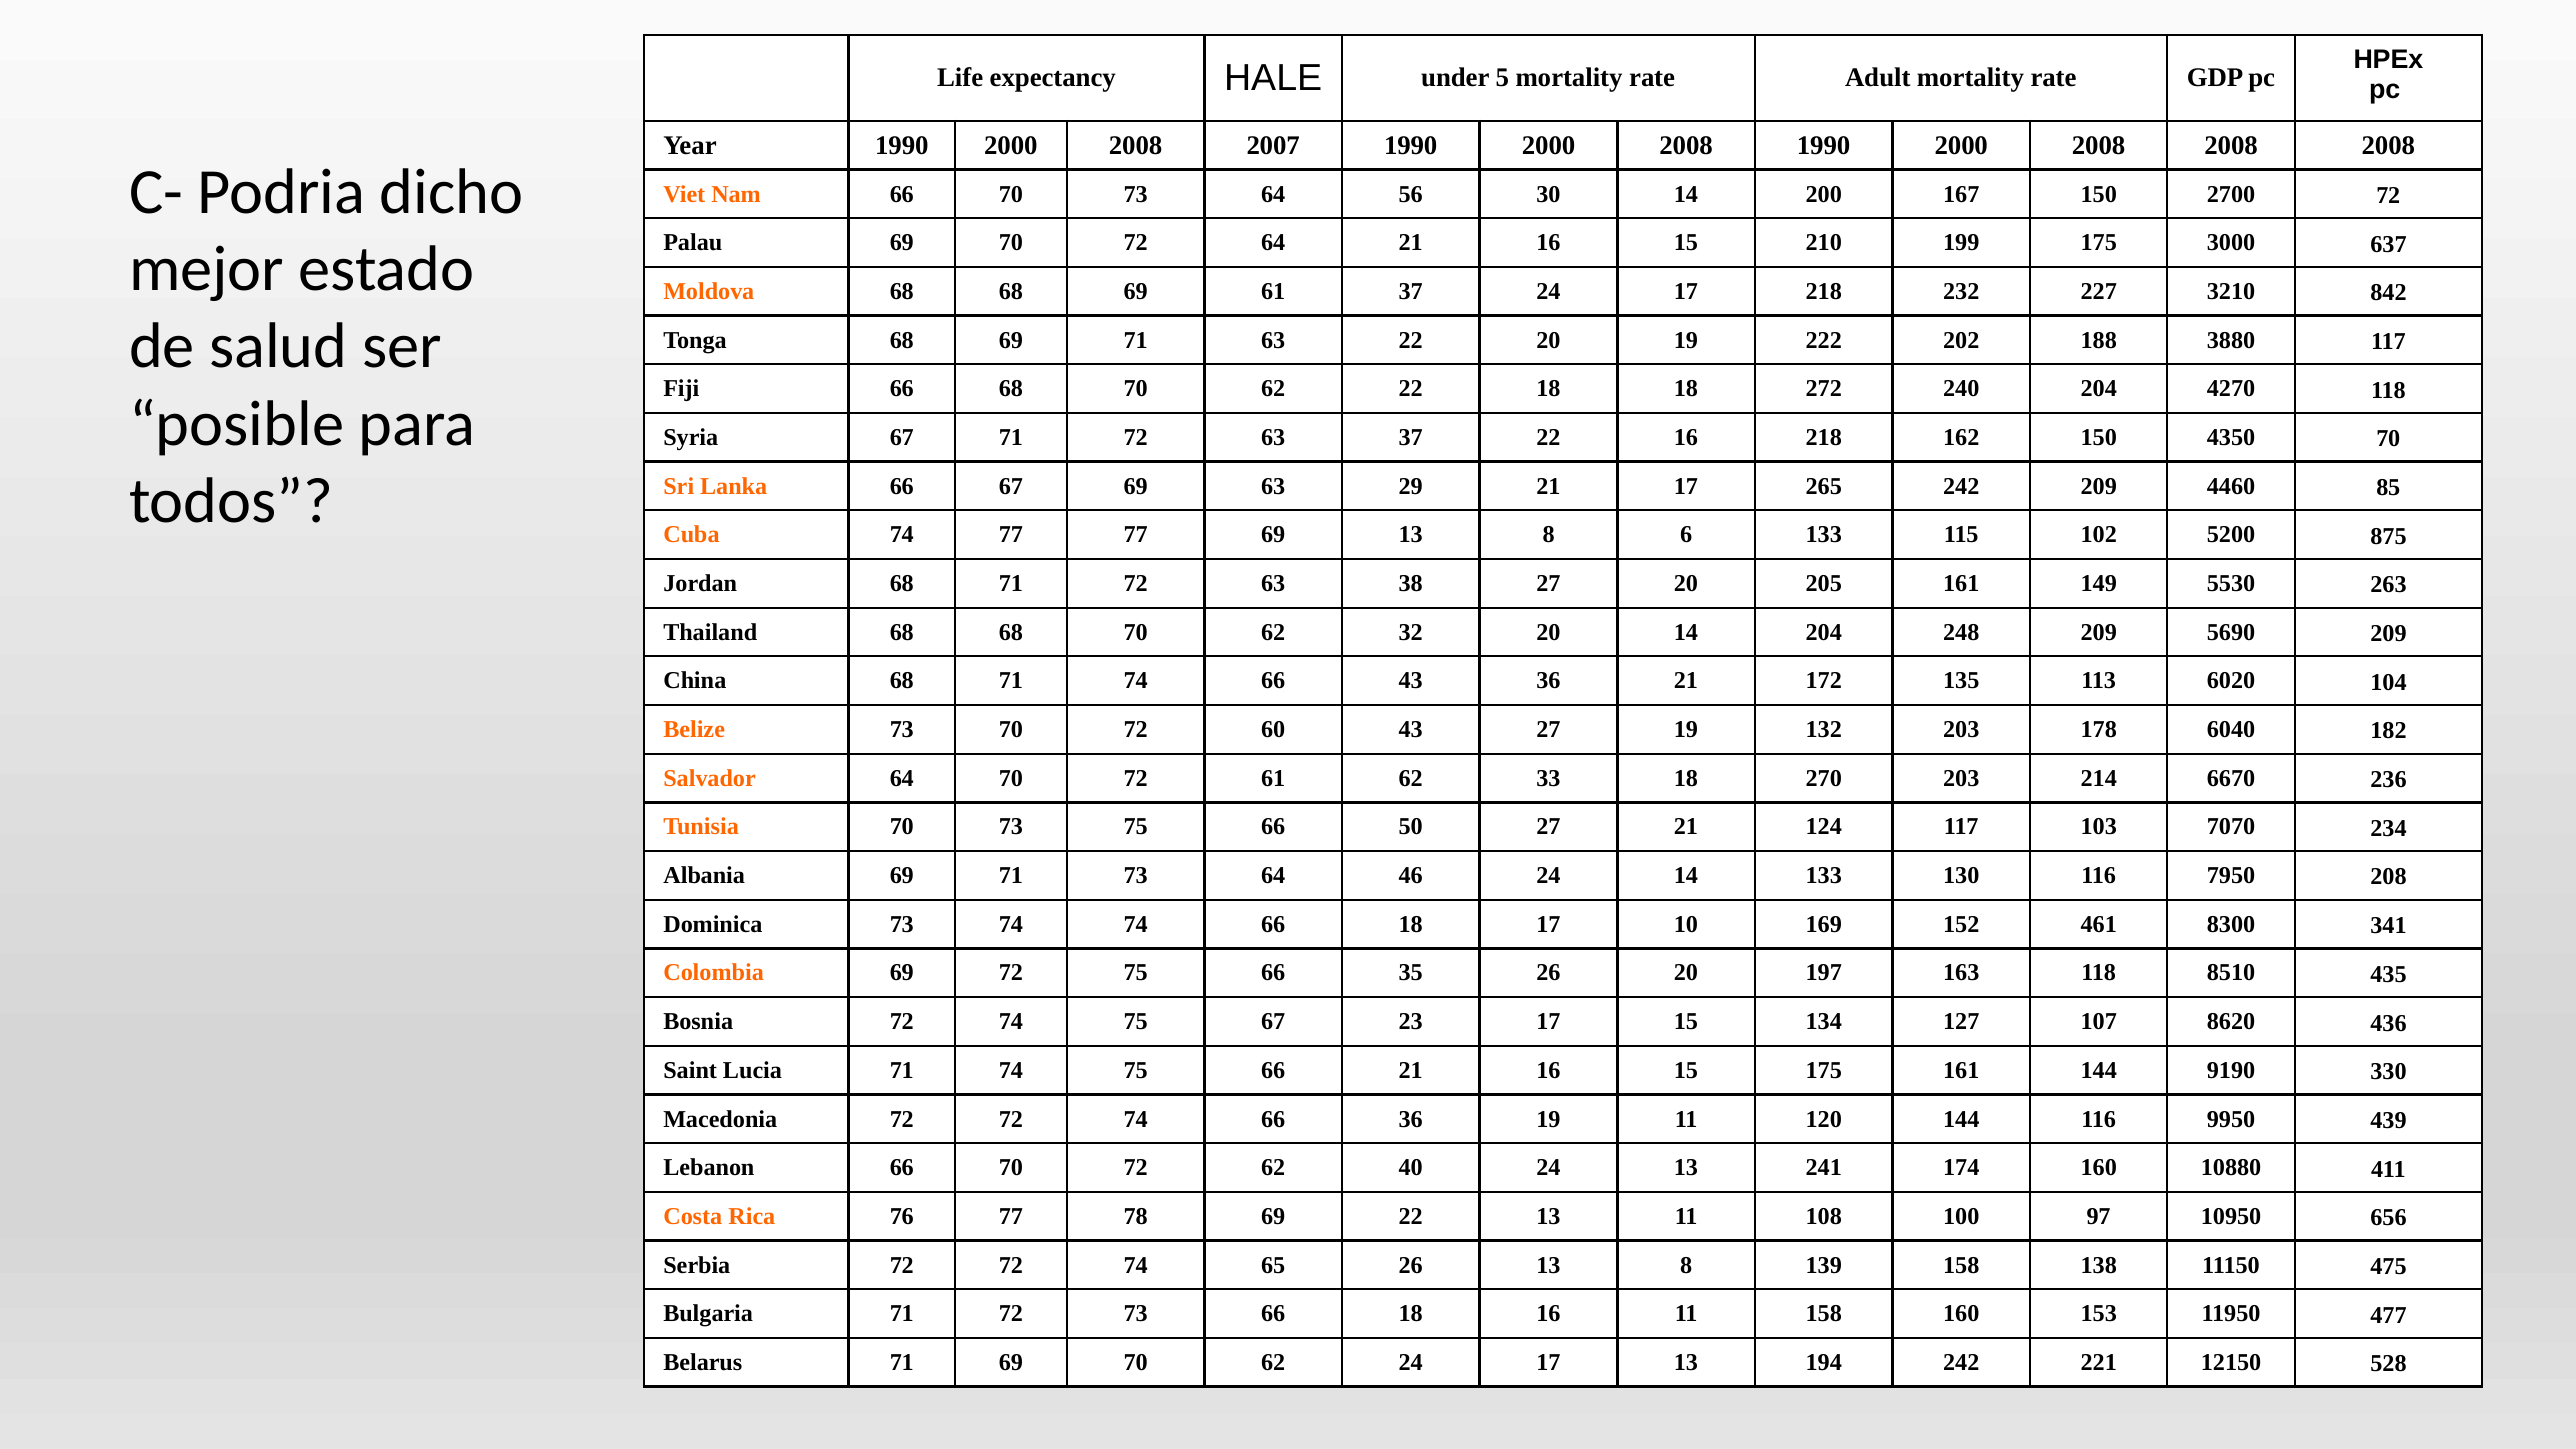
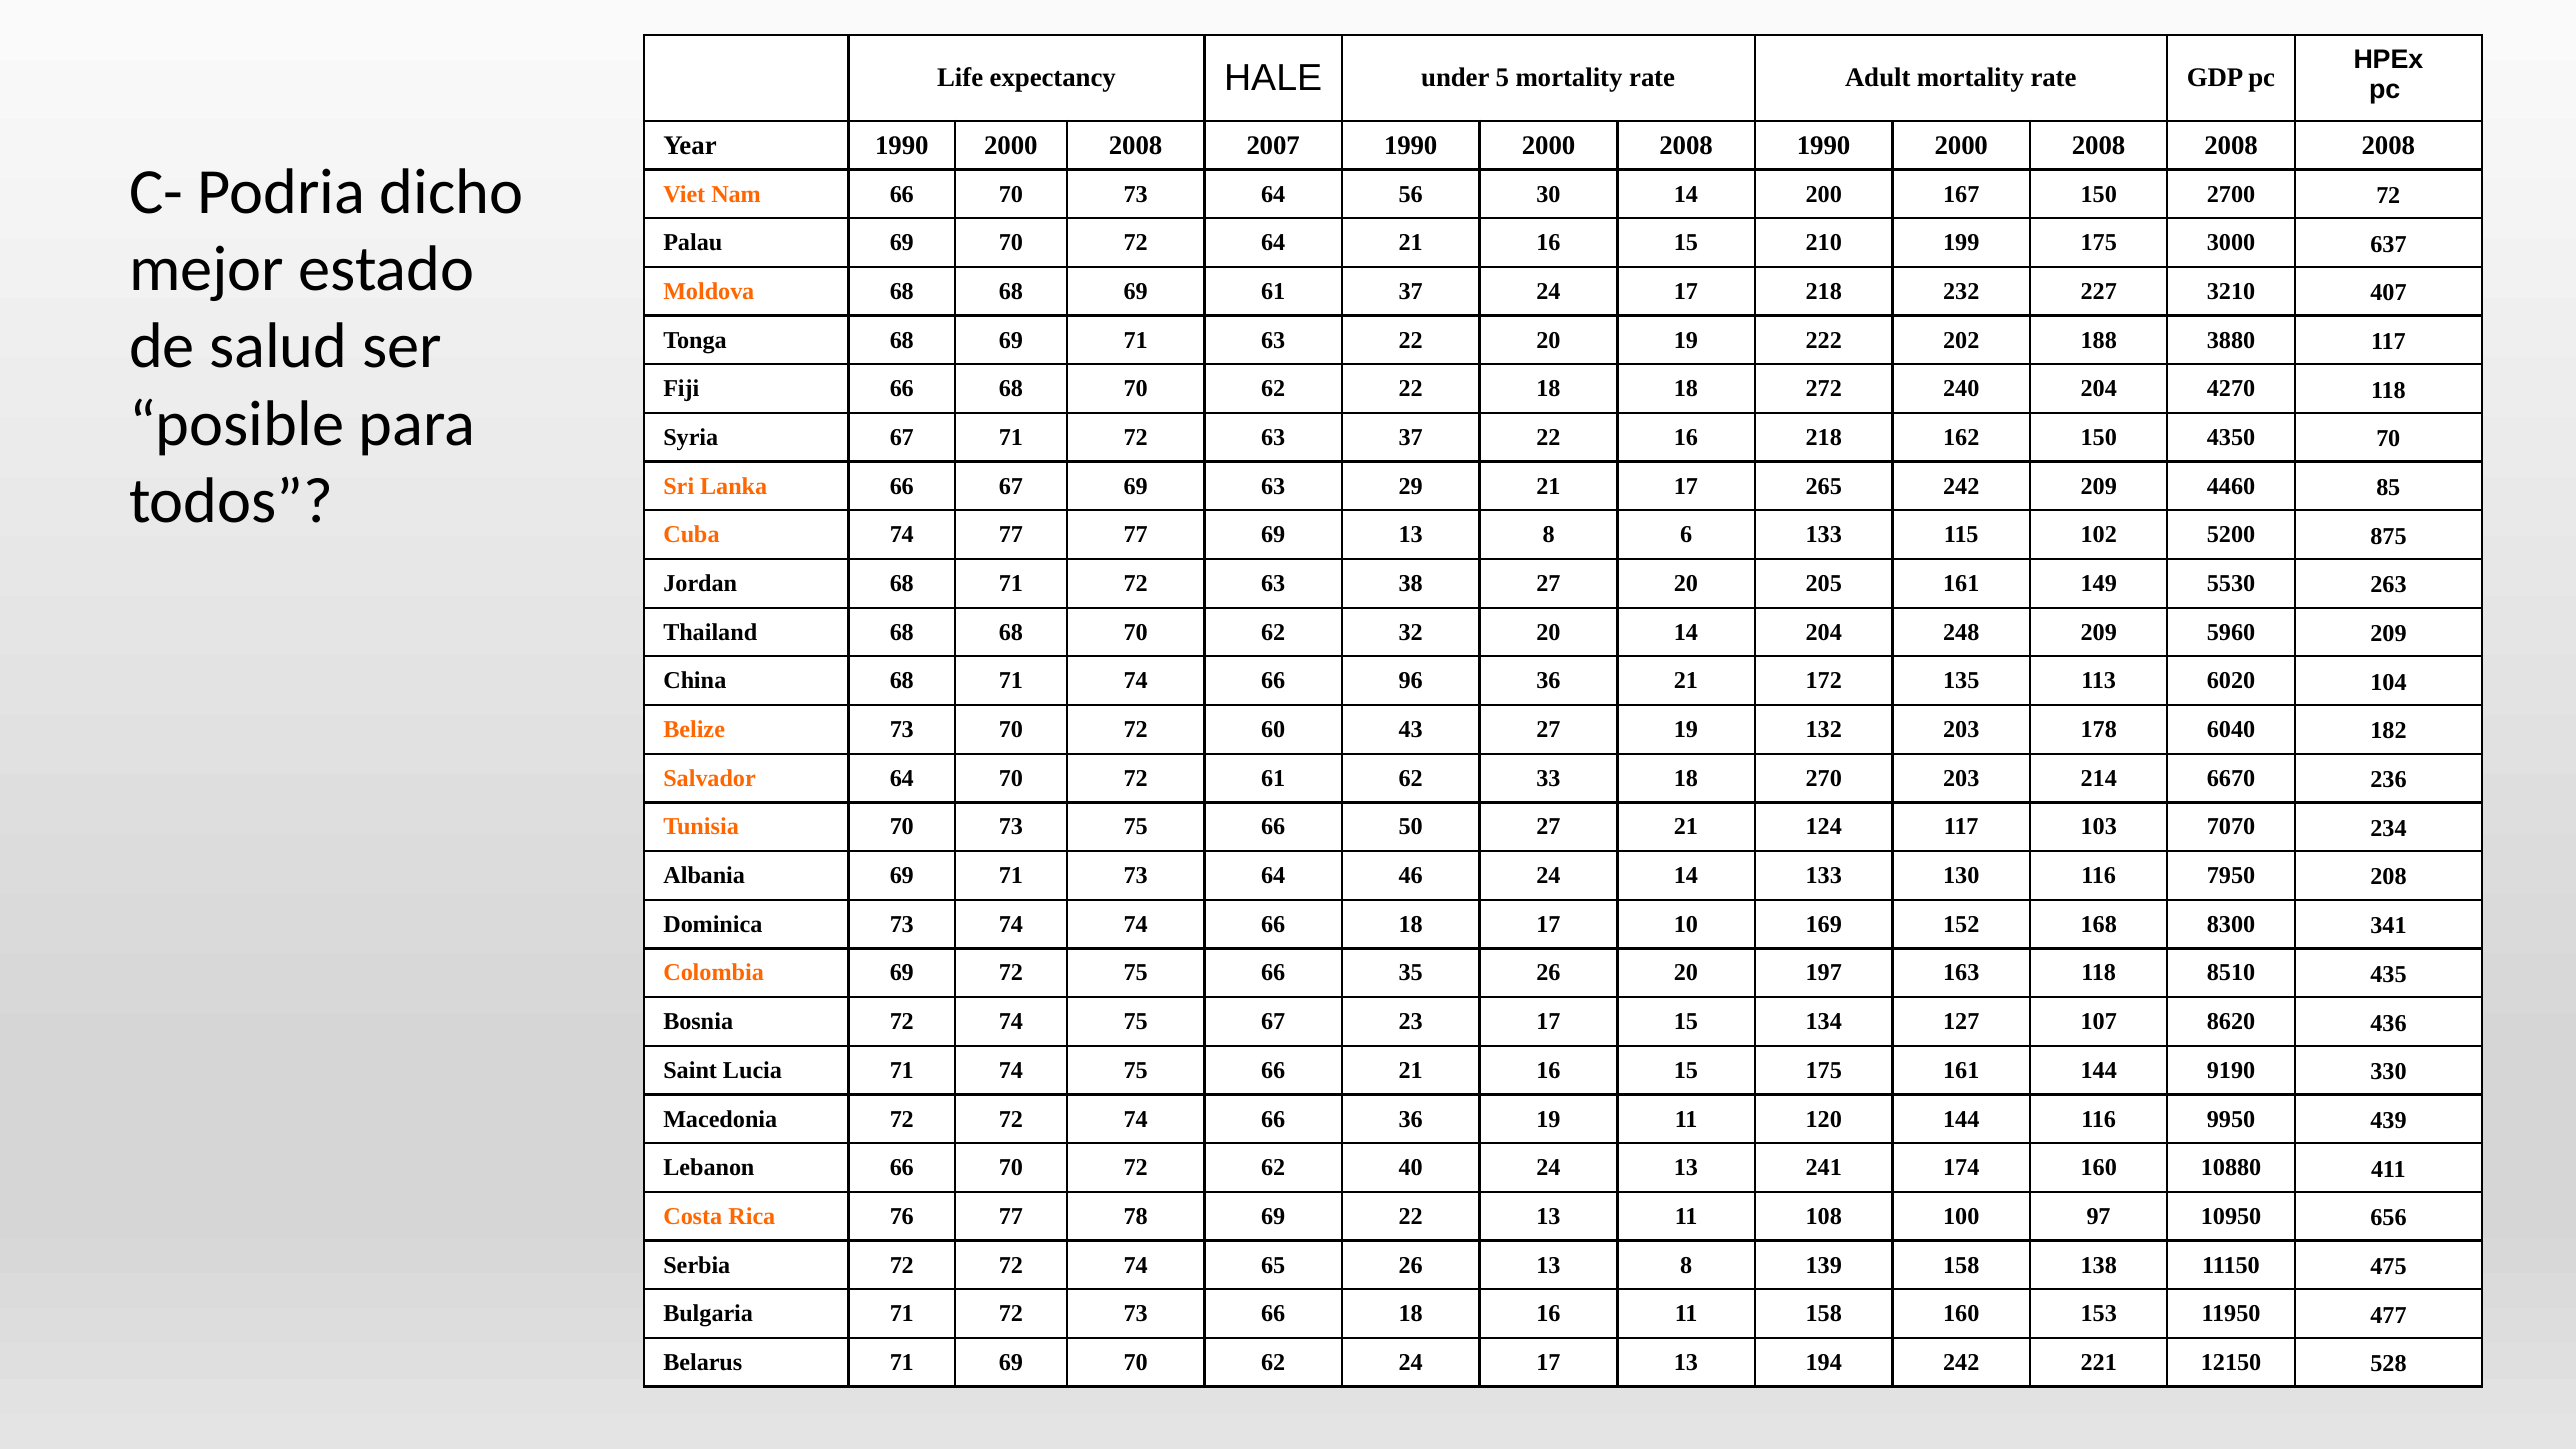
842: 842 -> 407
5690: 5690 -> 5960
66 43: 43 -> 96
461: 461 -> 168
